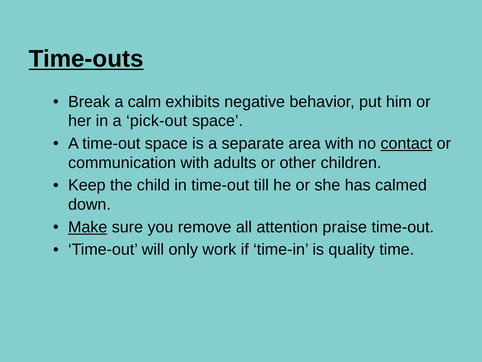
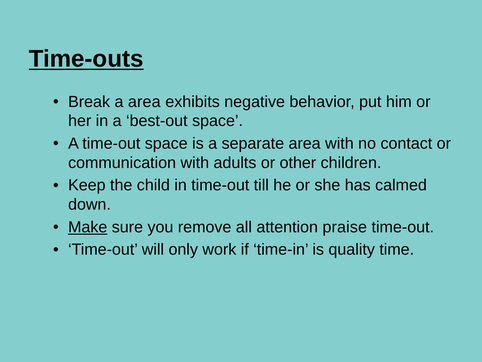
a calm: calm -> area
pick-out: pick-out -> best-out
contact underline: present -> none
